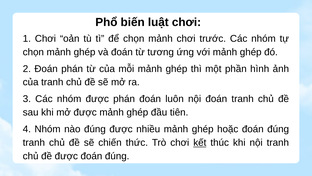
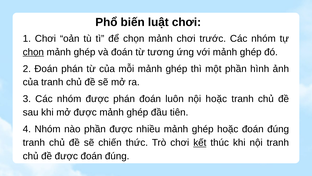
chọn at (33, 52) underline: none -> present
nội đoán: đoán -> hoặc
nào đúng: đúng -> phần
